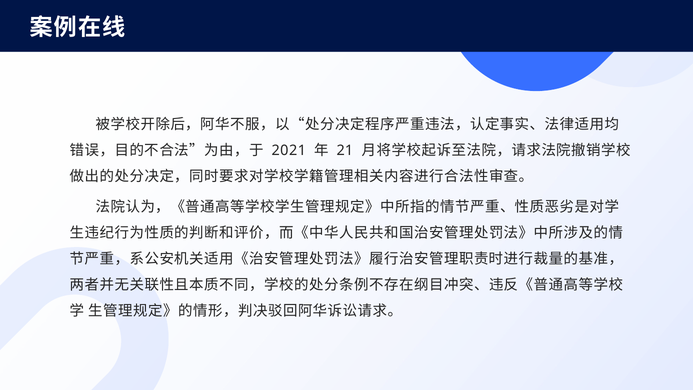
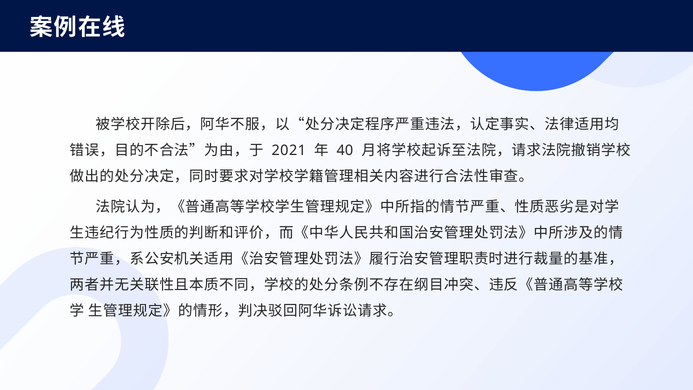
21: 21 -> 40
